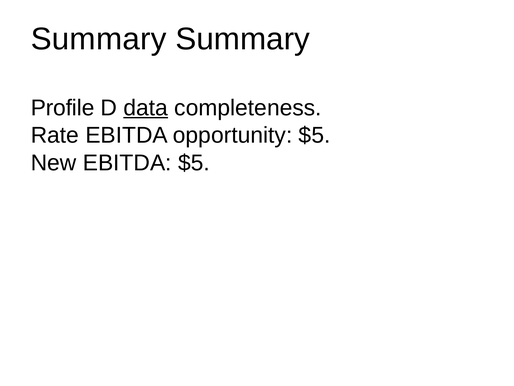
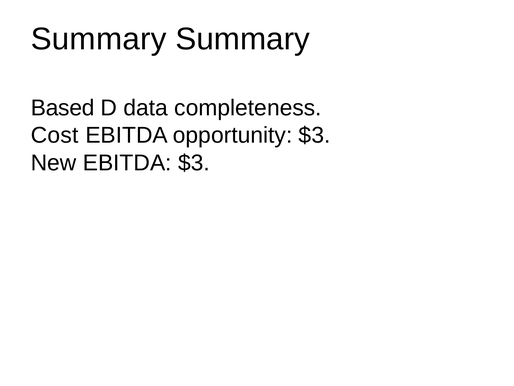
Profile: Profile -> Based
data underline: present -> none
Rate: Rate -> Cost
opportunity $5: $5 -> $3
EBITDA $5: $5 -> $3
